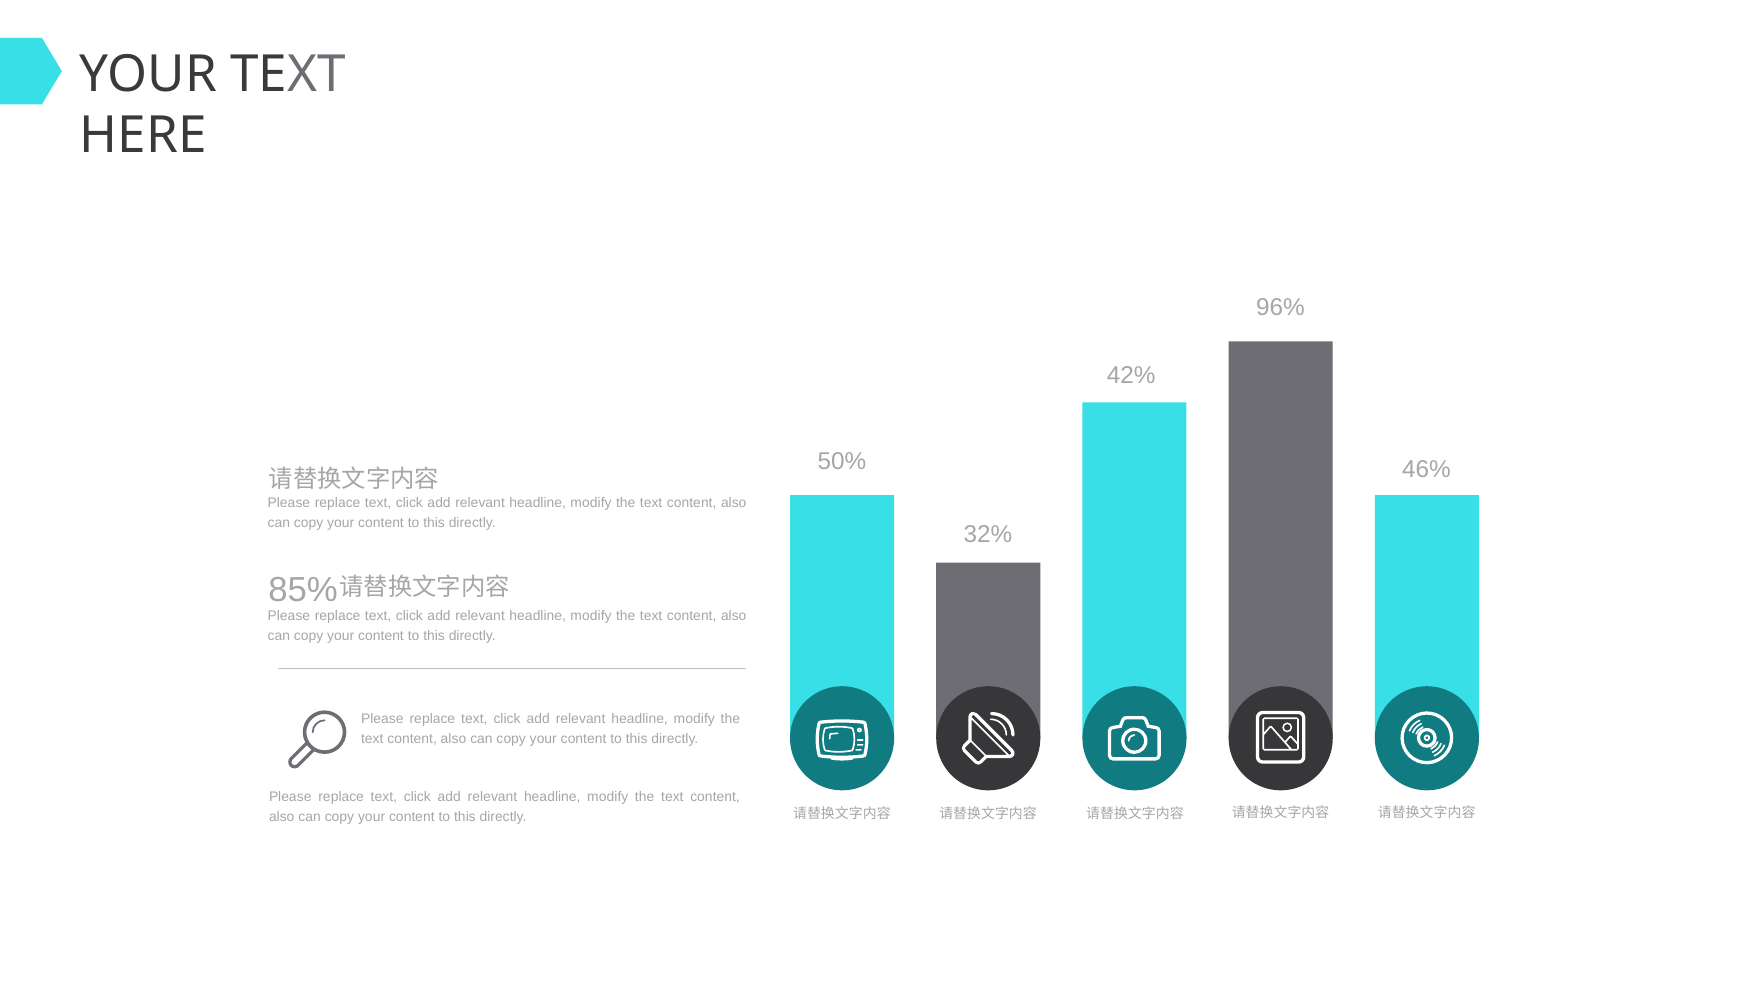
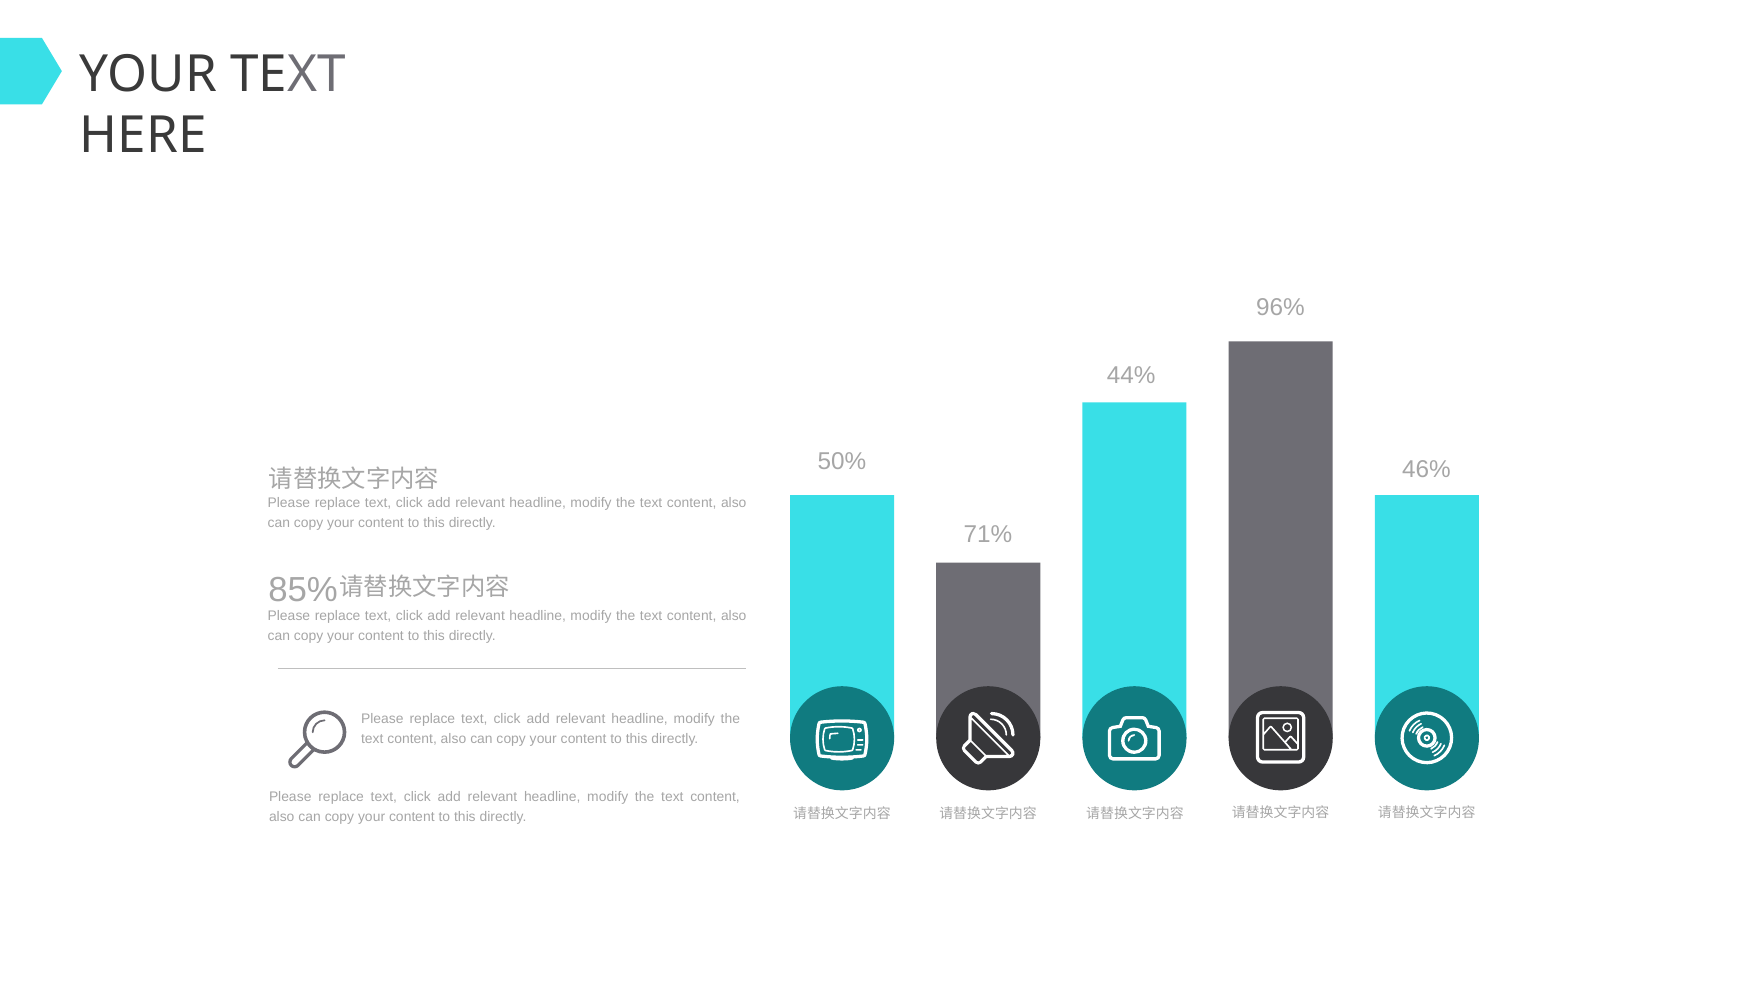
42%: 42% -> 44%
32%: 32% -> 71%
